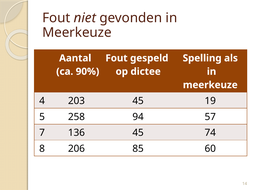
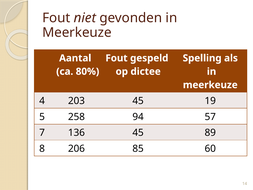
90%: 90% -> 80%
74: 74 -> 89
